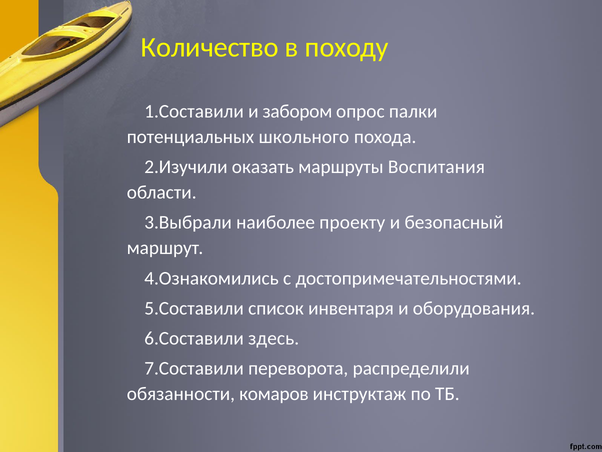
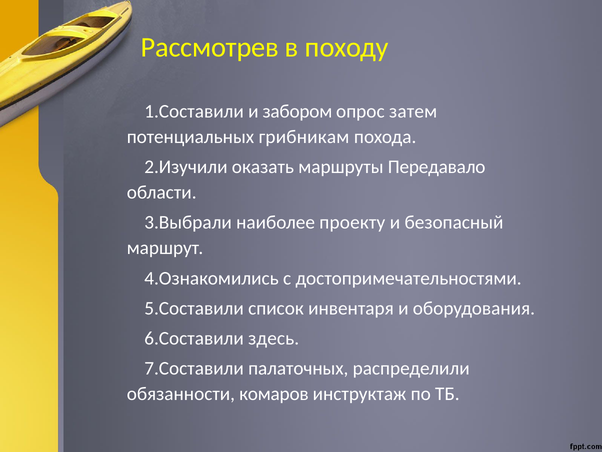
Количество: Количество -> Рассмотрев
палки: палки -> затем
школьного: школьного -> грибникам
Воспитания: Воспитания -> Передавало
переворота: переворота -> палаточных
